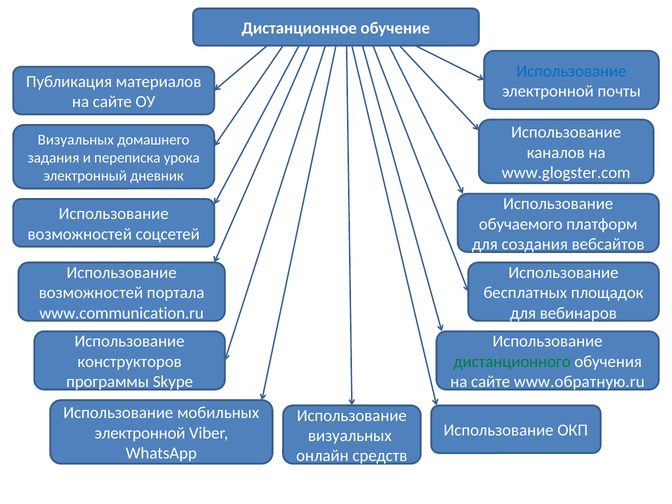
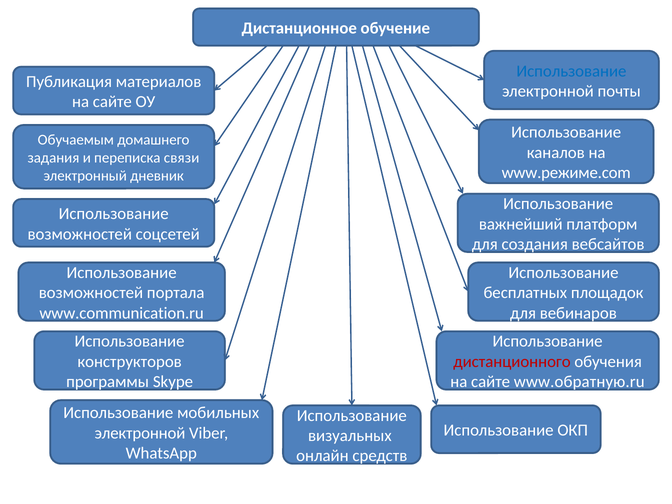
Визуальных at (76, 140): Визуальных -> Обучаемым
урока: урока -> связи
www.glogster.com: www.glogster.com -> www.режиме.com
обучаемого: обучаемого -> важнейший
дистанционного colour: green -> red
